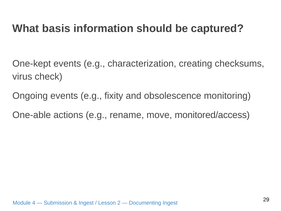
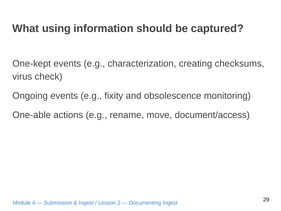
basis: basis -> using
monitored/access: monitored/access -> document/access
